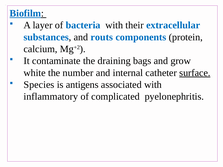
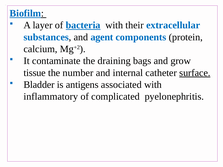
bacteria underline: none -> present
routs: routs -> agent
white: white -> tissue
Species: Species -> Bladder
